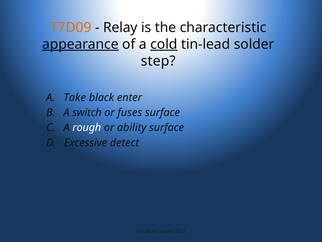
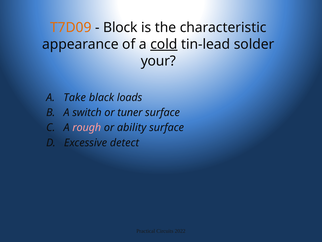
Relay: Relay -> Block
appearance underline: present -> none
step: step -> your
enter: enter -> loads
fuses: fuses -> tuner
rough colour: white -> pink
